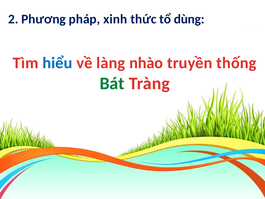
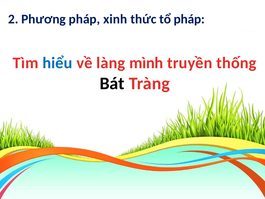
tổ dùng: dùng -> pháp
nhào: nhào -> mình
Bát colour: green -> black
